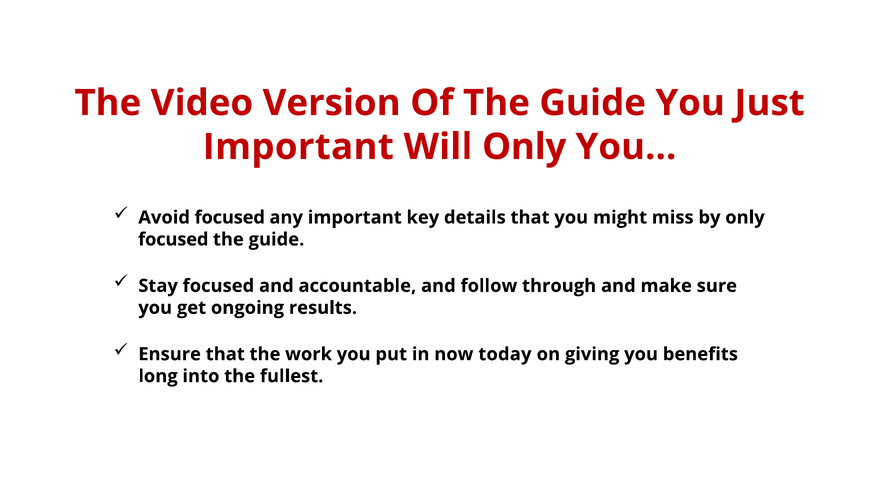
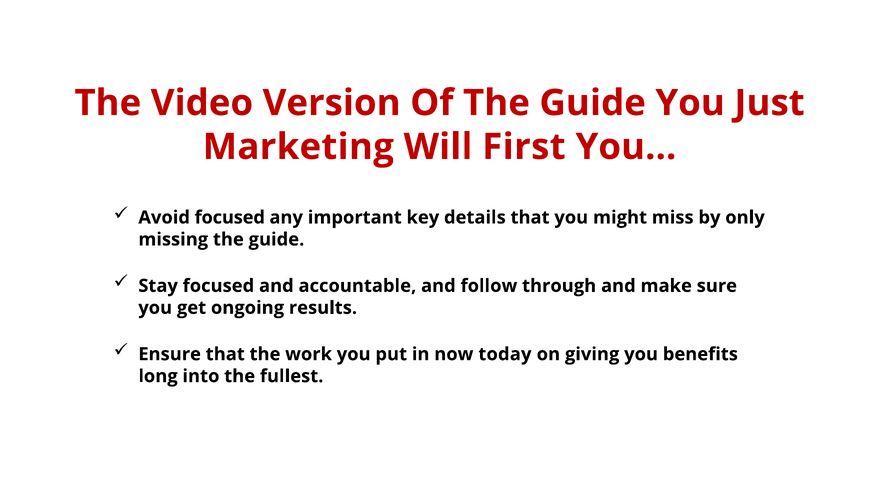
Important at (298, 147): Important -> Marketing
Will Only: Only -> First
focused at (173, 240): focused -> missing
